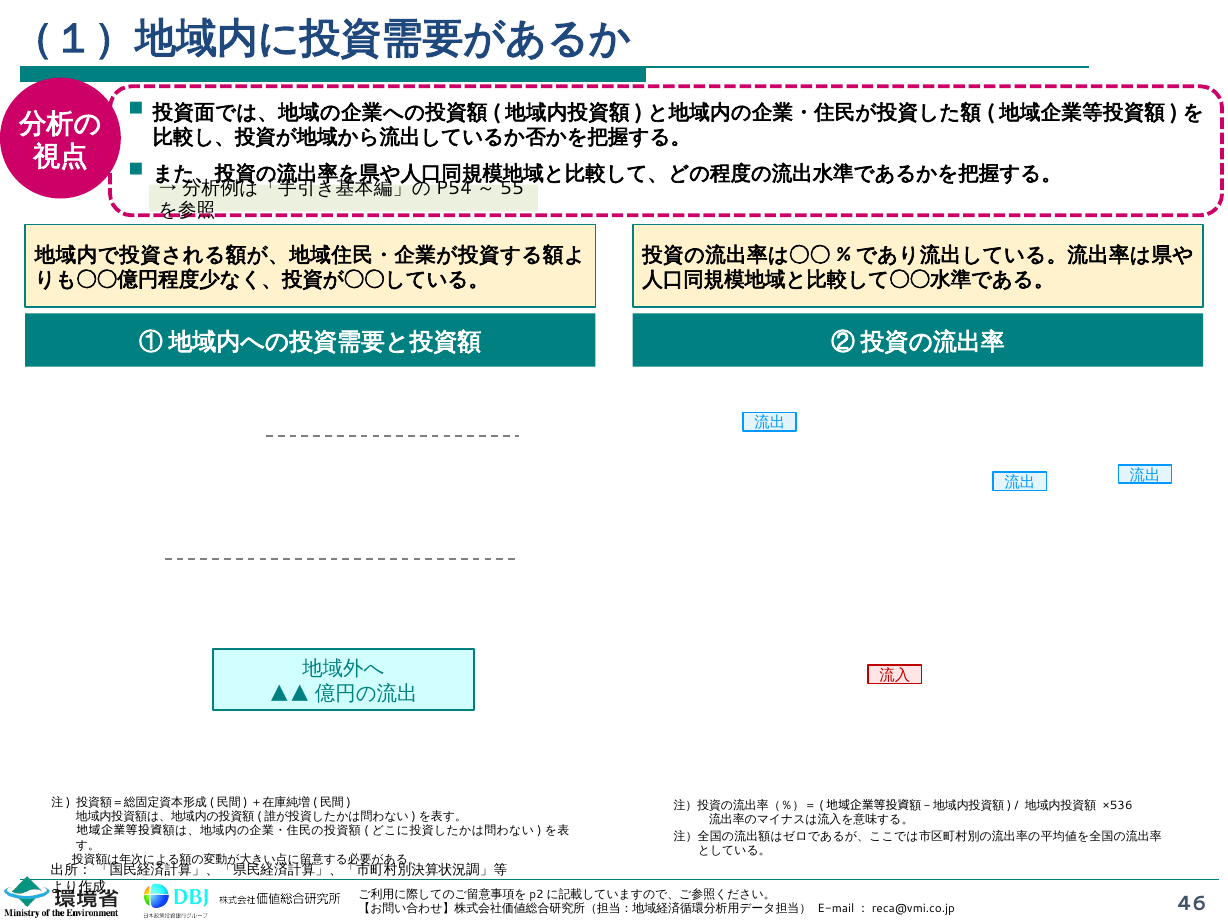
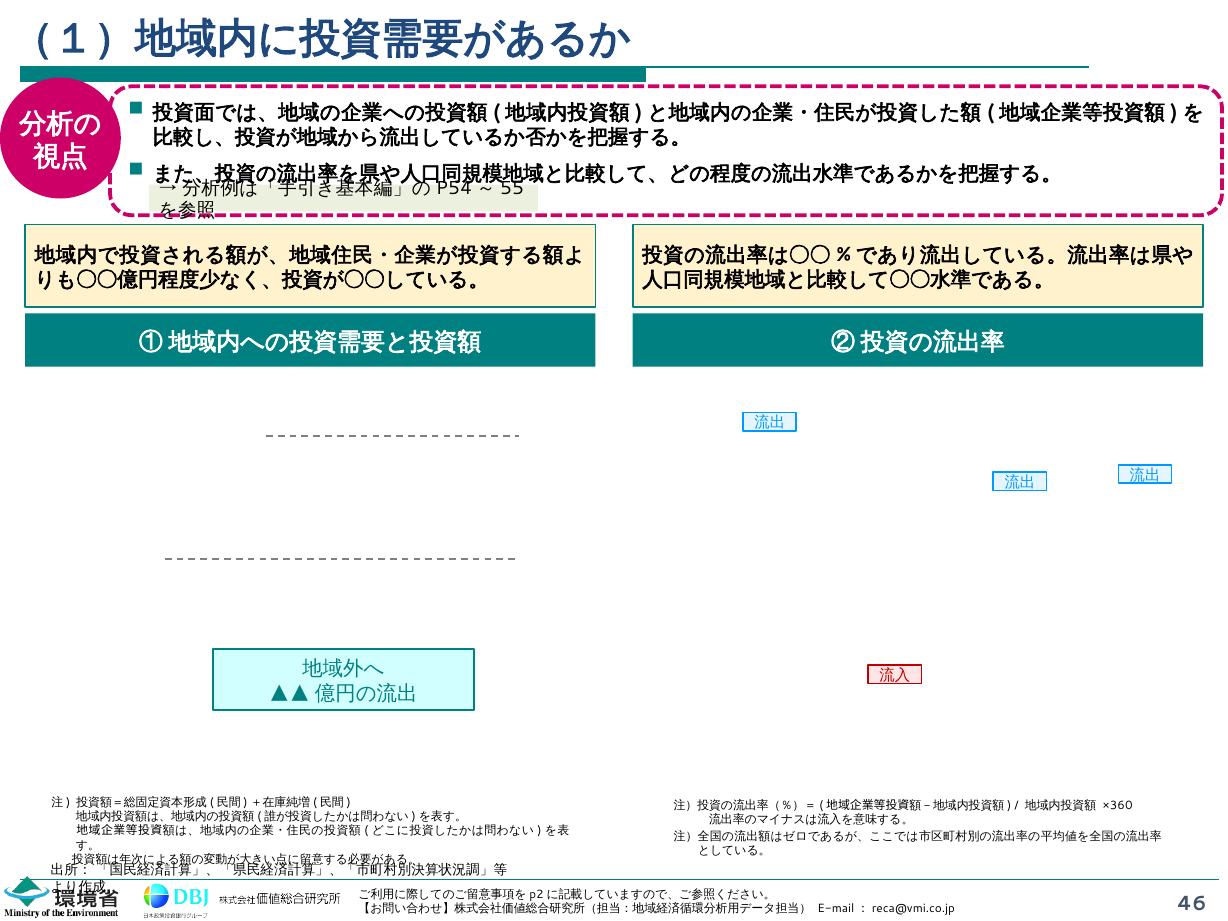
×536: ×536 -> ×360
